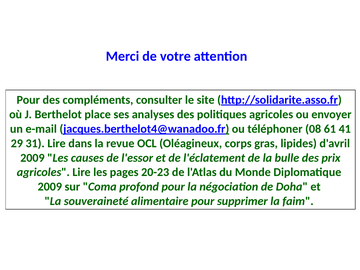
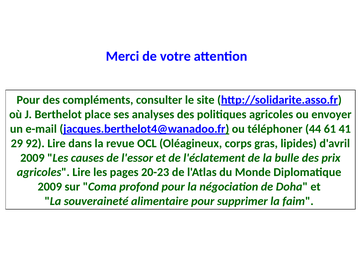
08: 08 -> 44
31: 31 -> 92
